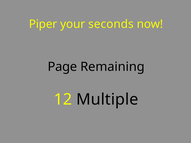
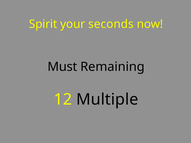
Piper: Piper -> Spirit
Page: Page -> Must
